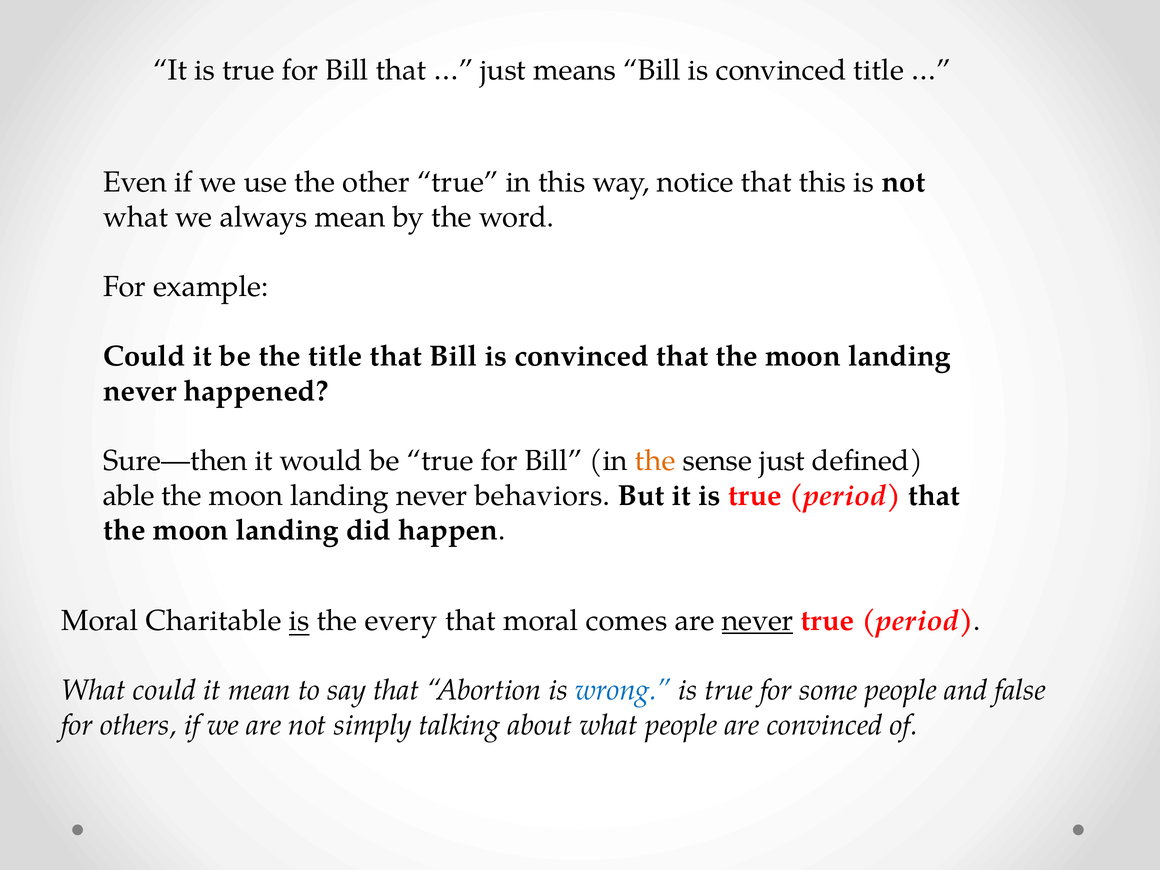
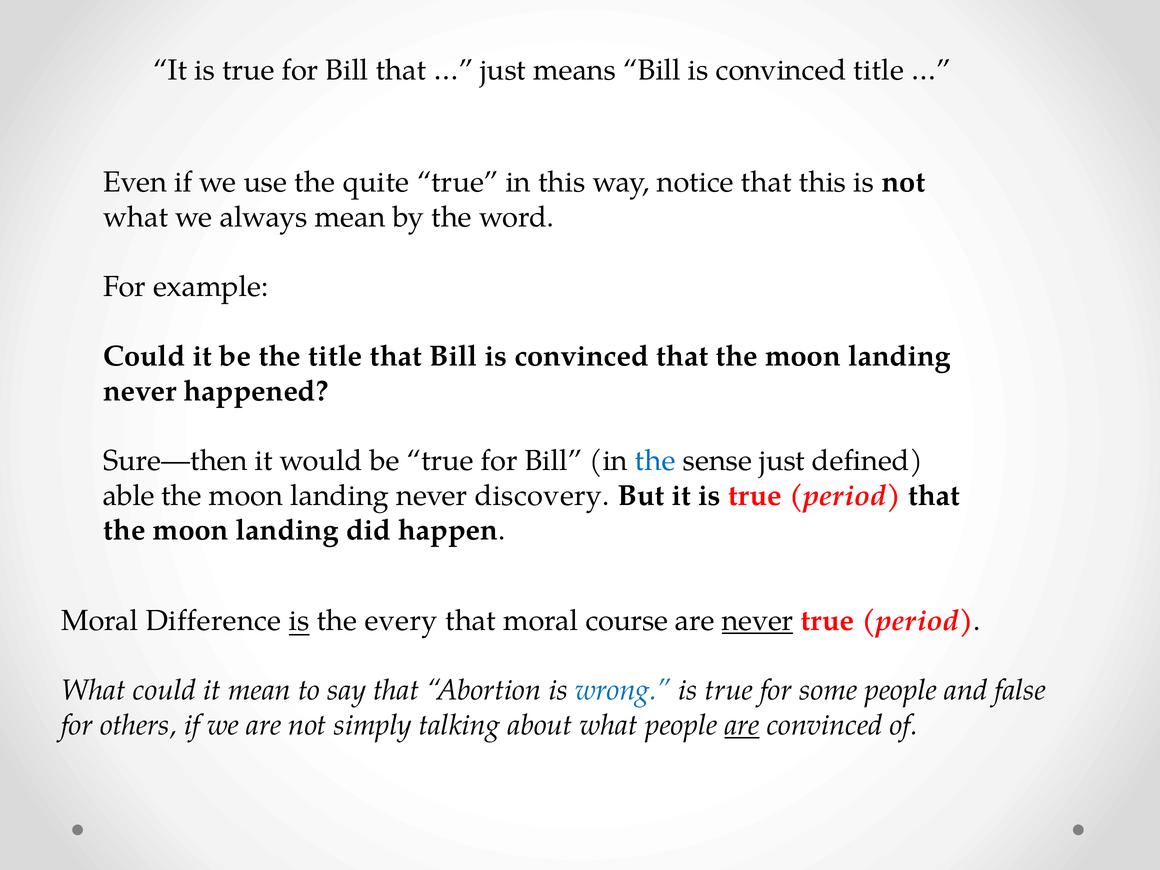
other: other -> quite
the at (655, 461) colour: orange -> blue
behaviors: behaviors -> discovery
Charitable: Charitable -> Difference
comes: comes -> course
are at (742, 725) underline: none -> present
